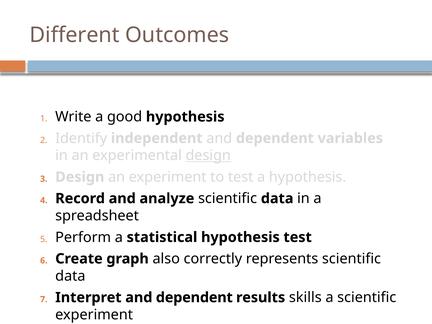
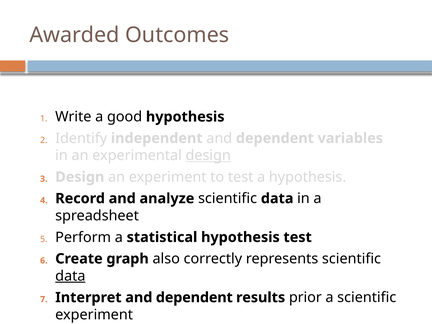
Different: Different -> Awarded
data at (70, 276) underline: none -> present
skills: skills -> prior
